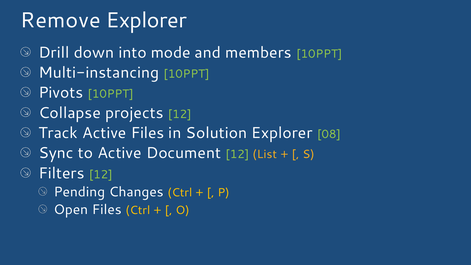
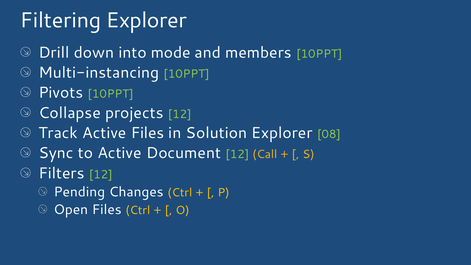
Remove: Remove -> Filtering
List: List -> Call
